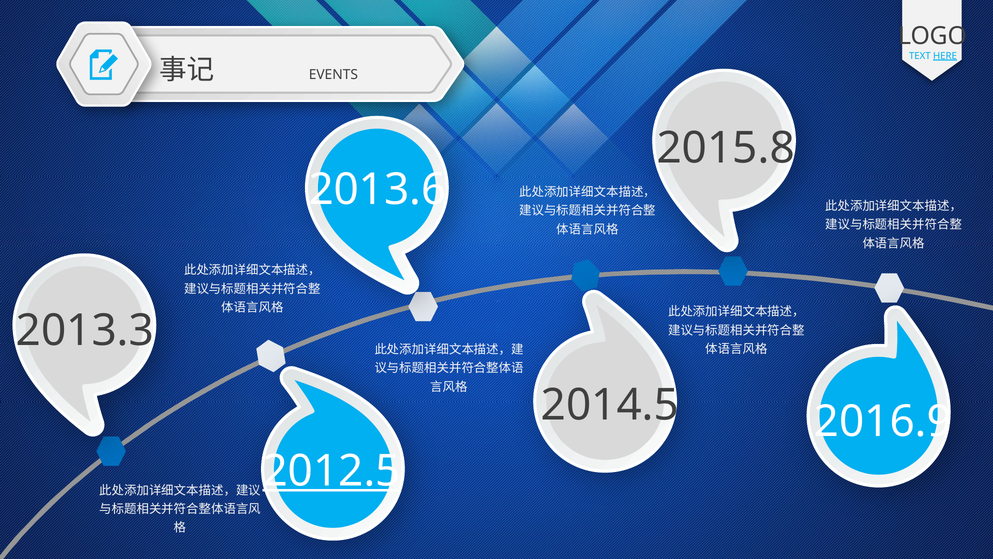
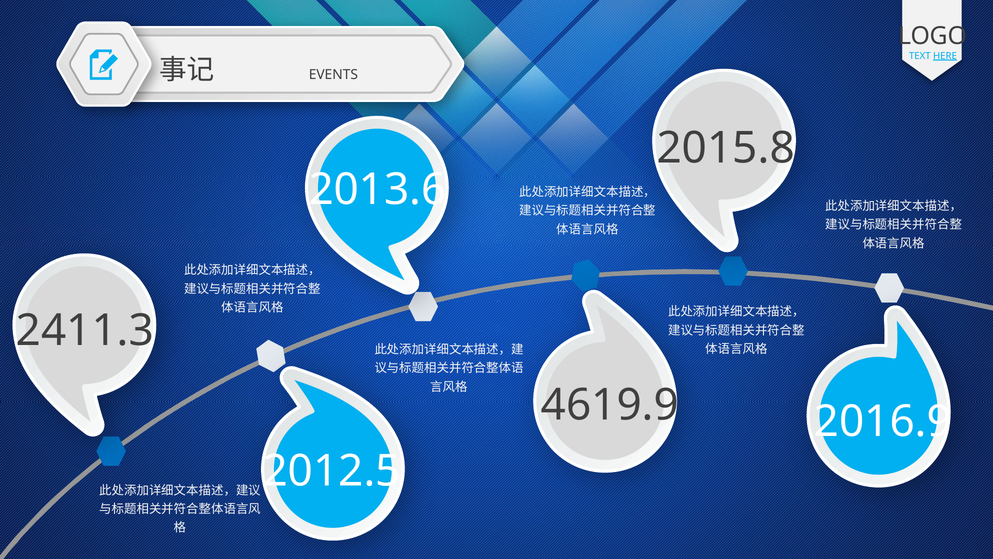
2013.3: 2013.3 -> 2411.3
2014.5: 2014.5 -> 4619.9
2012.5 underline: present -> none
